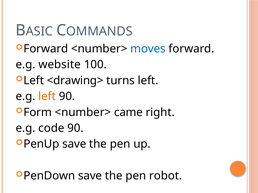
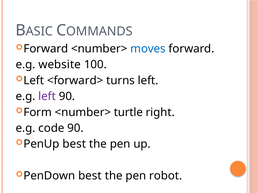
<drawing>: <drawing> -> <forward>
left at (47, 97) colour: orange -> purple
came: came -> turtle
PenUp save: save -> best
PenDown save: save -> best
